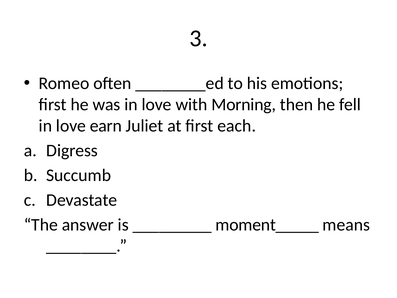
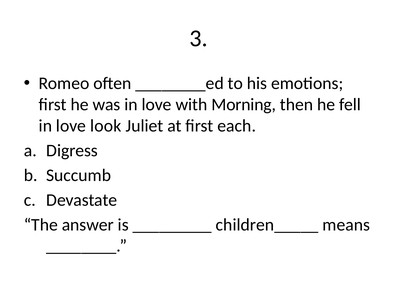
earn: earn -> look
moment_____: moment_____ -> children_____
